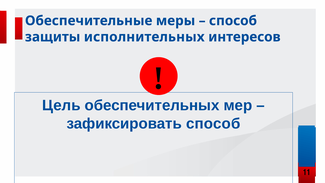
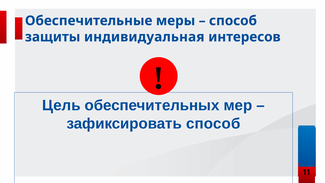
исполнительных: исполнительных -> индивидуальная
